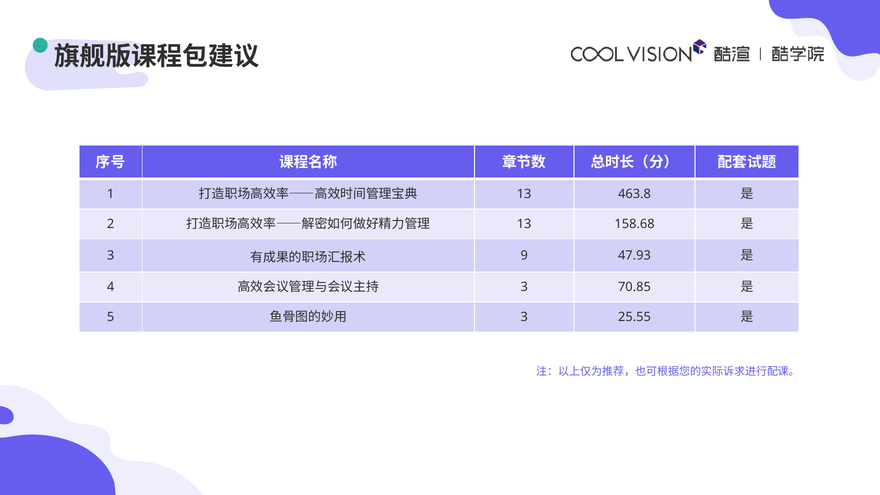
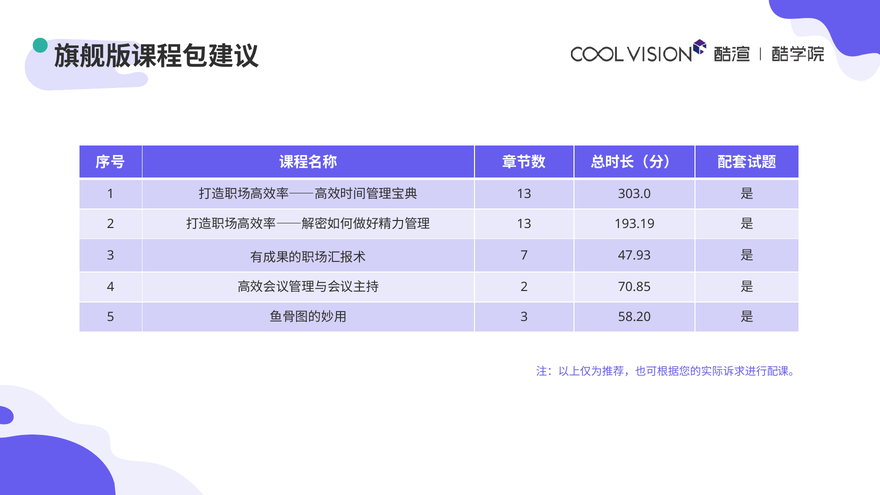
463.8: 463.8 -> 303.0
158.68: 158.68 -> 193.19
9: 9 -> 7
3 at (524, 287): 3 -> 2
25.55: 25.55 -> 58.20
